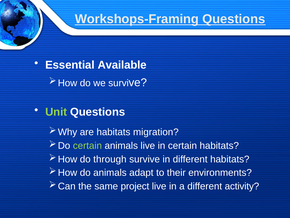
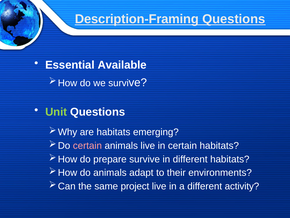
Workshops-Framing: Workshops-Framing -> Description-Framing
migration: migration -> emerging
certain at (87, 145) colour: light green -> pink
through: through -> prepare
